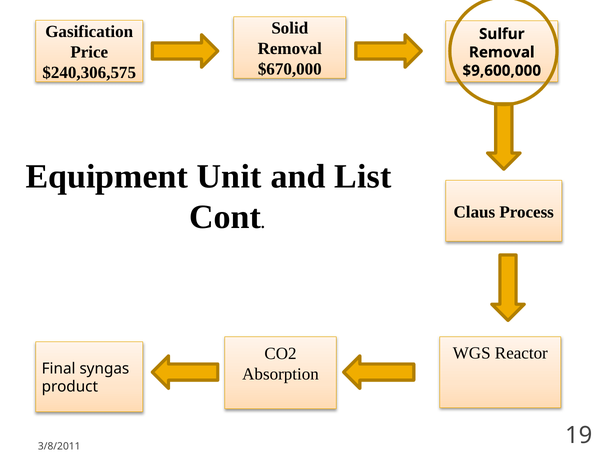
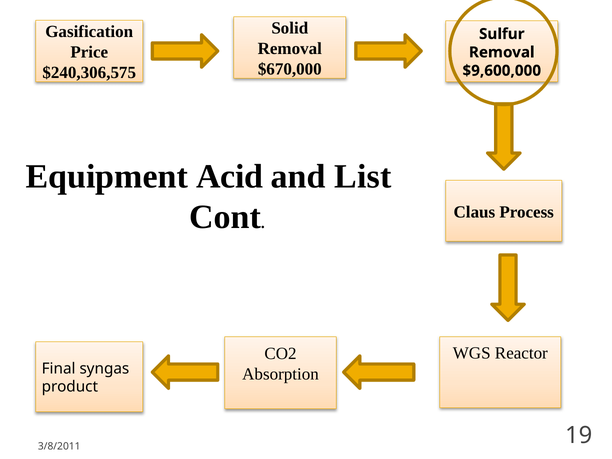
Unit: Unit -> Acid
